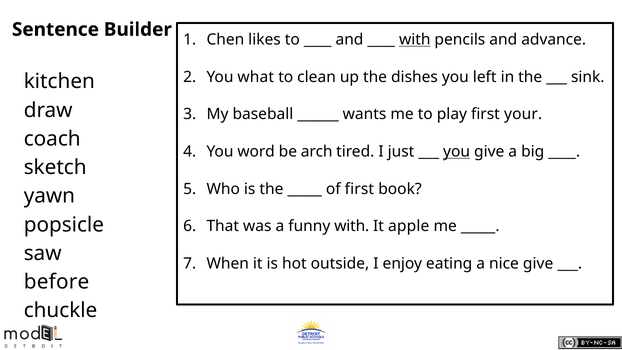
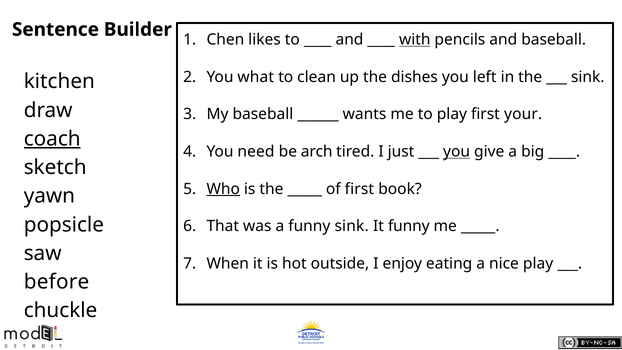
and advance: advance -> baseball
coach underline: none -> present
word: word -> need
Who underline: none -> present
funny with: with -> sink
It apple: apple -> funny
nice give: give -> play
